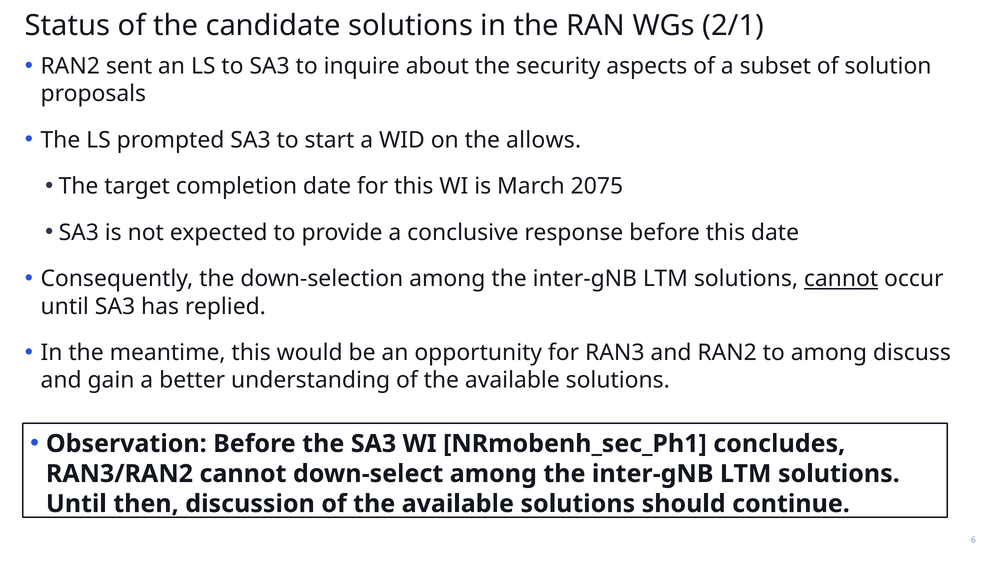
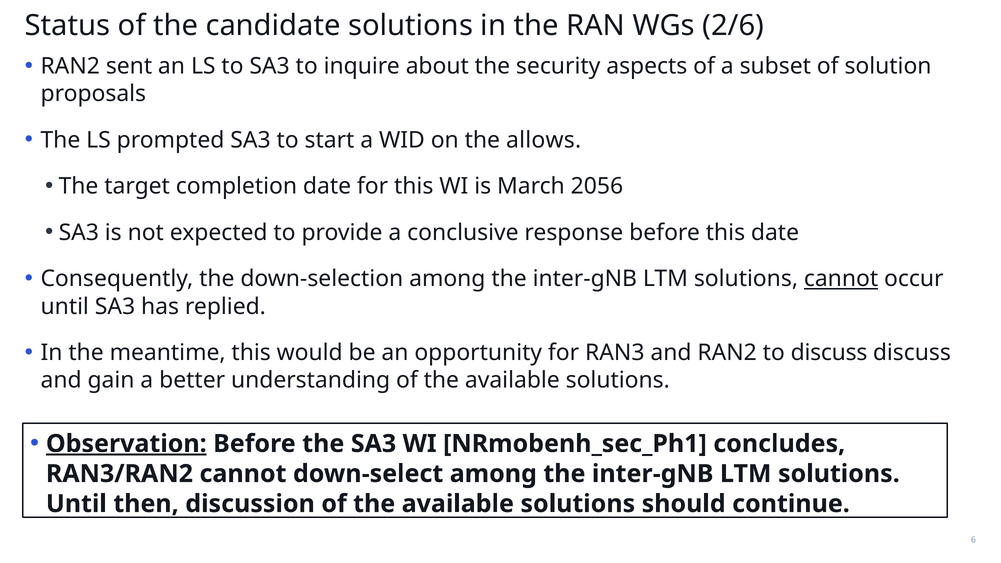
2/1: 2/1 -> 2/6
2075: 2075 -> 2056
to among: among -> discuss
Observation underline: none -> present
